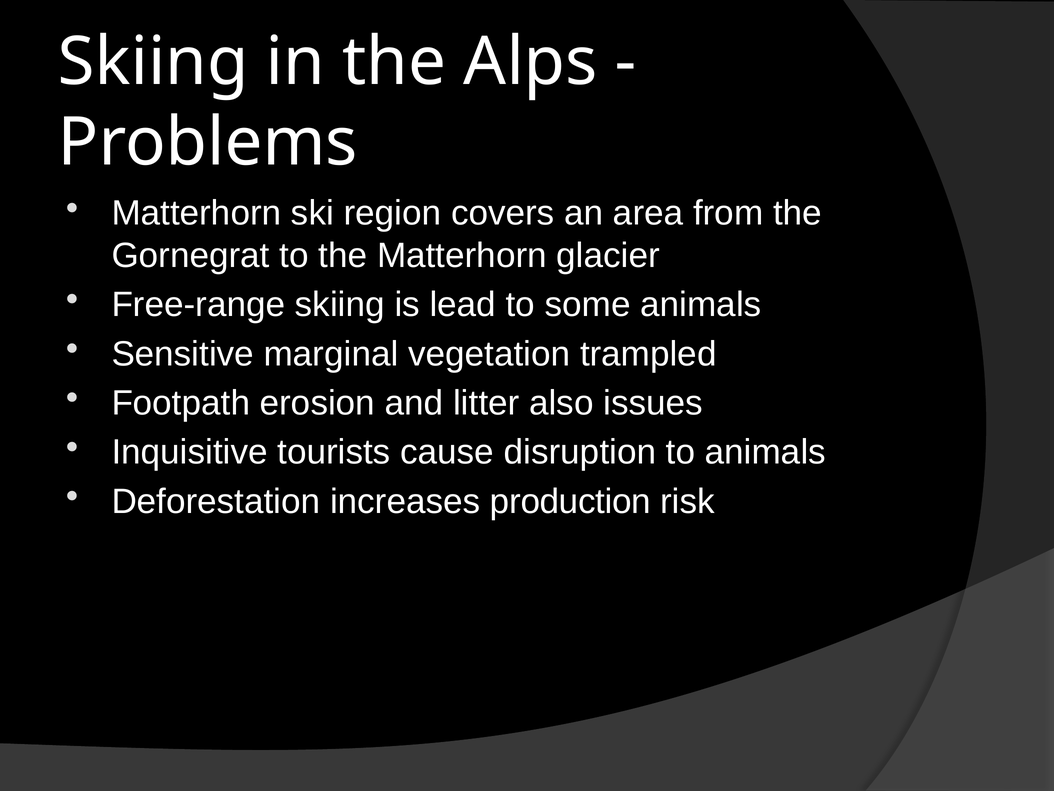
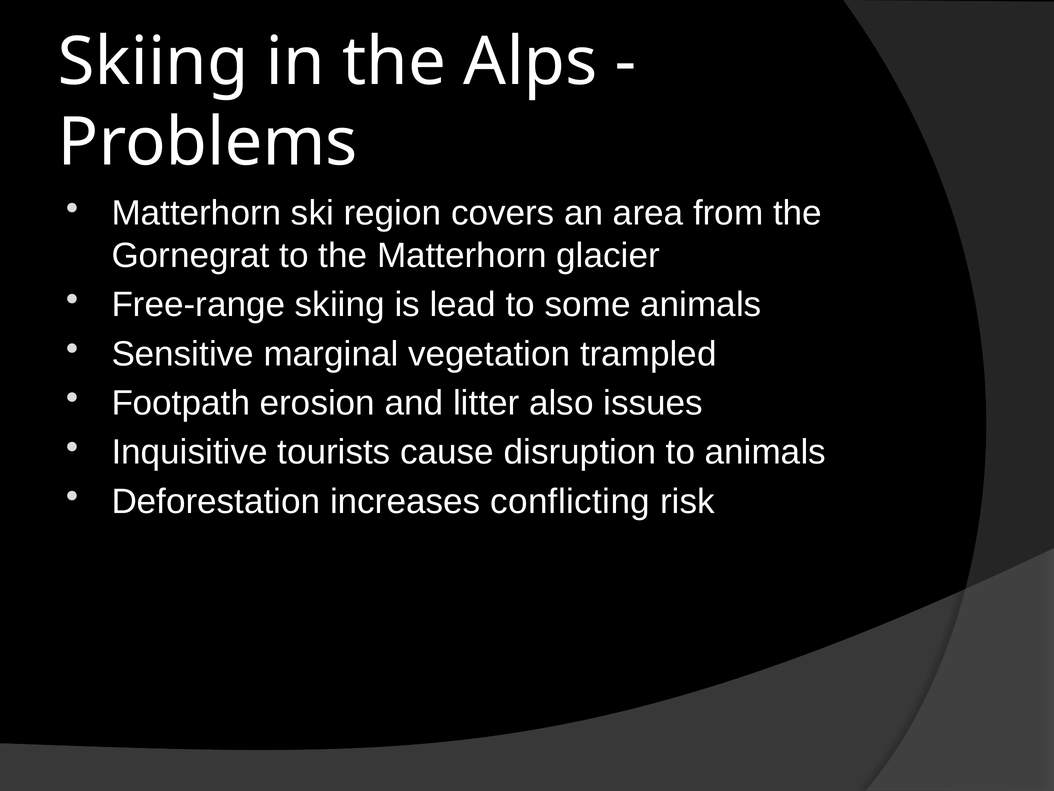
production: production -> conflicting
